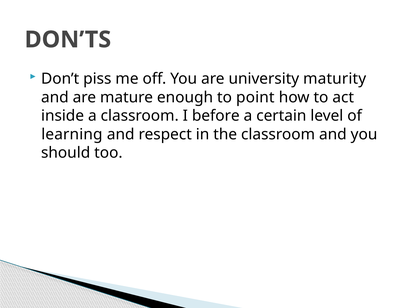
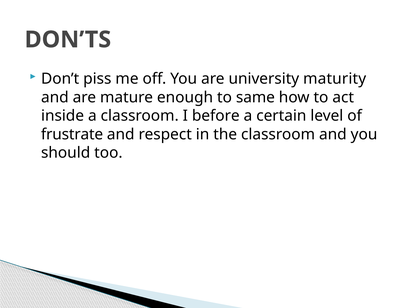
point: point -> same
learning: learning -> frustrate
